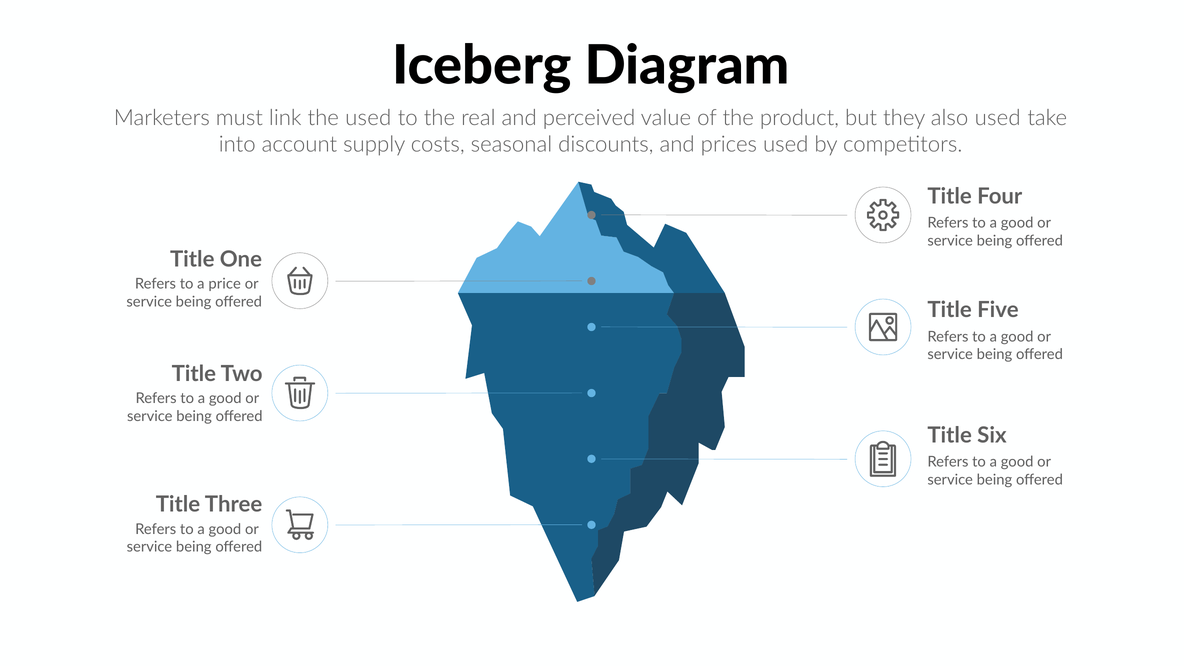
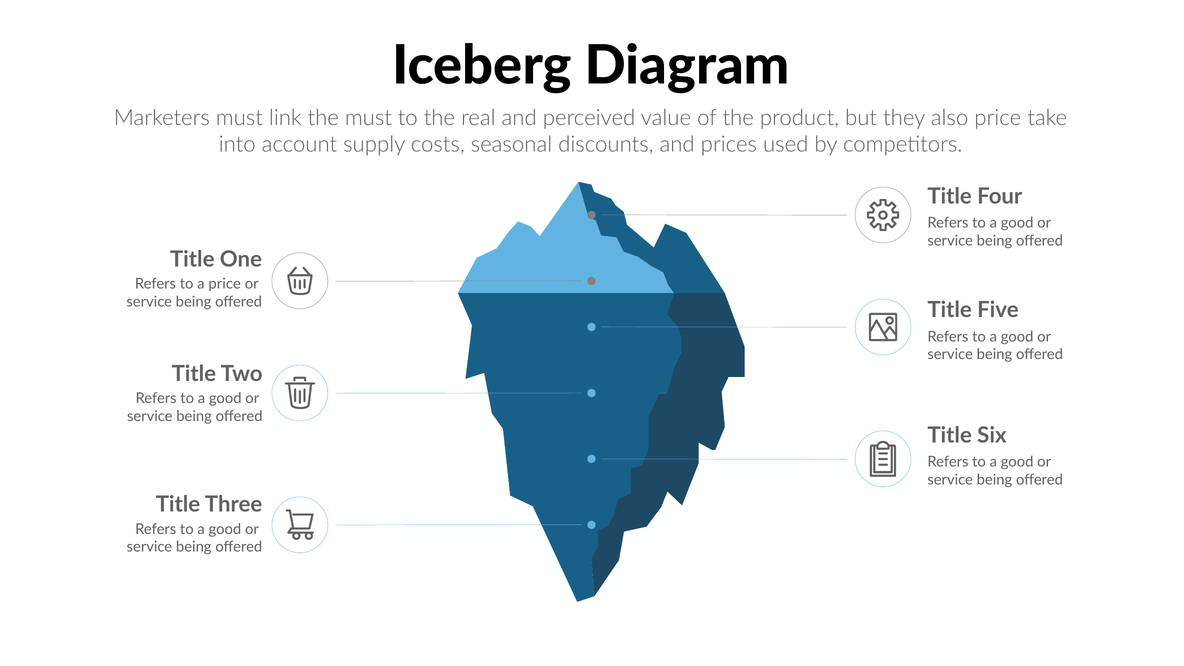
the used: used -> must
also used: used -> price
